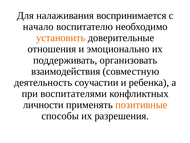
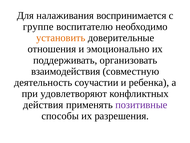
начало: начало -> группе
воспитателями: воспитателями -> удовлетворяют
личности: личности -> действия
позитивные colour: orange -> purple
